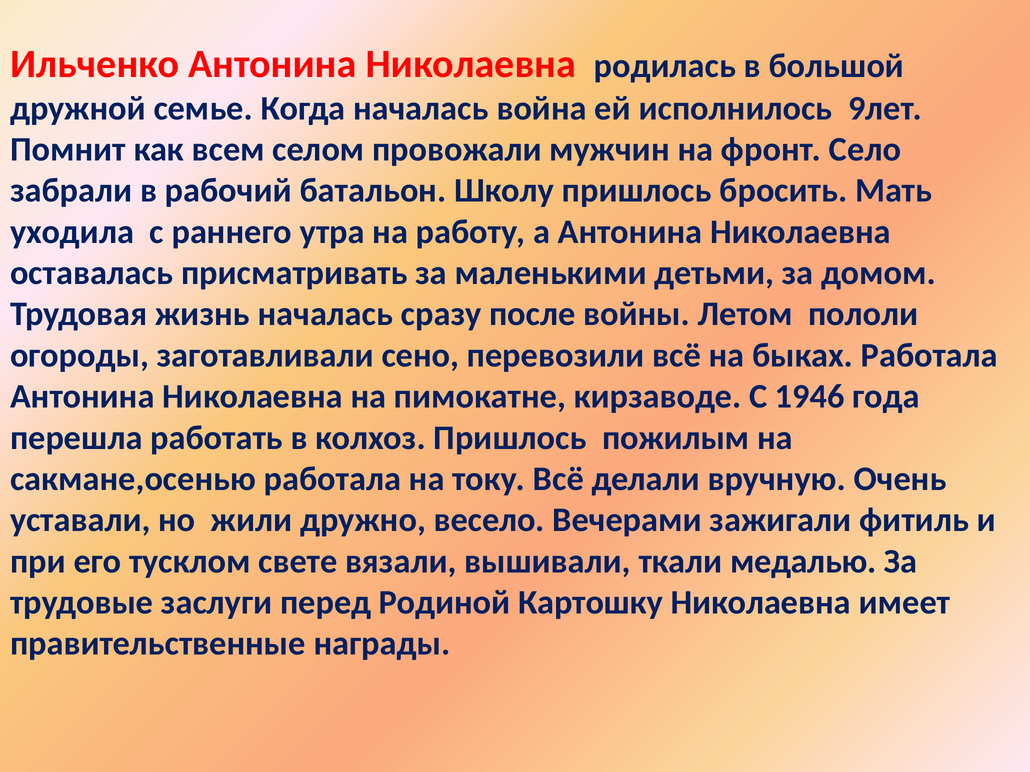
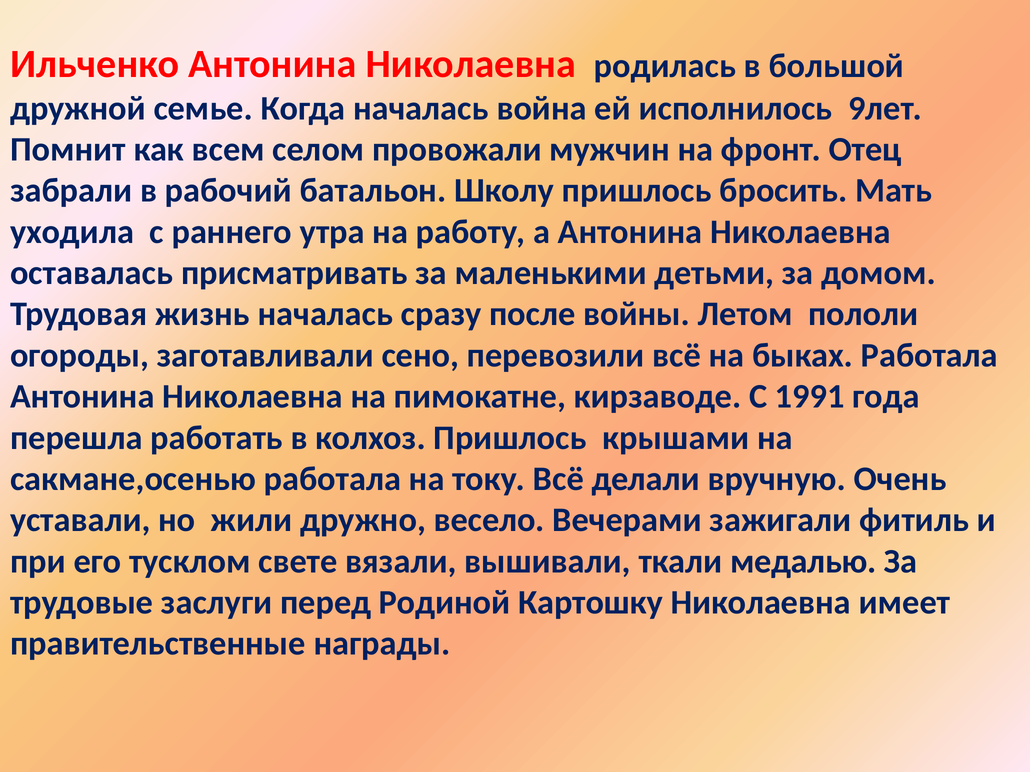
Село: Село -> Отец
1946: 1946 -> 1991
пожилым: пожилым -> крышами
